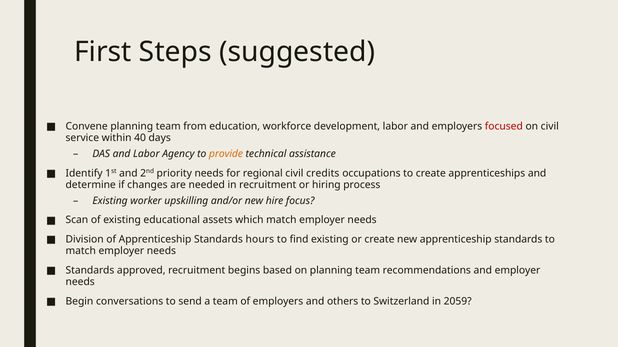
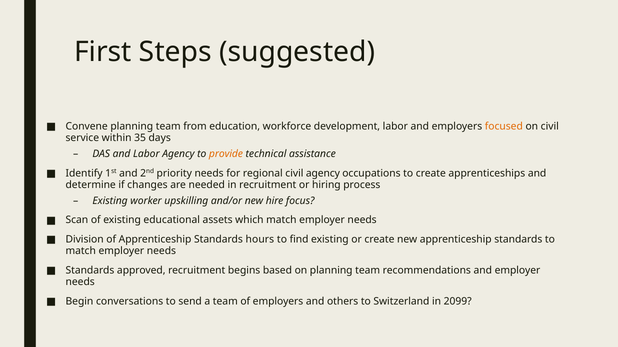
focused colour: red -> orange
40: 40 -> 35
civil credits: credits -> agency
2059: 2059 -> 2099
